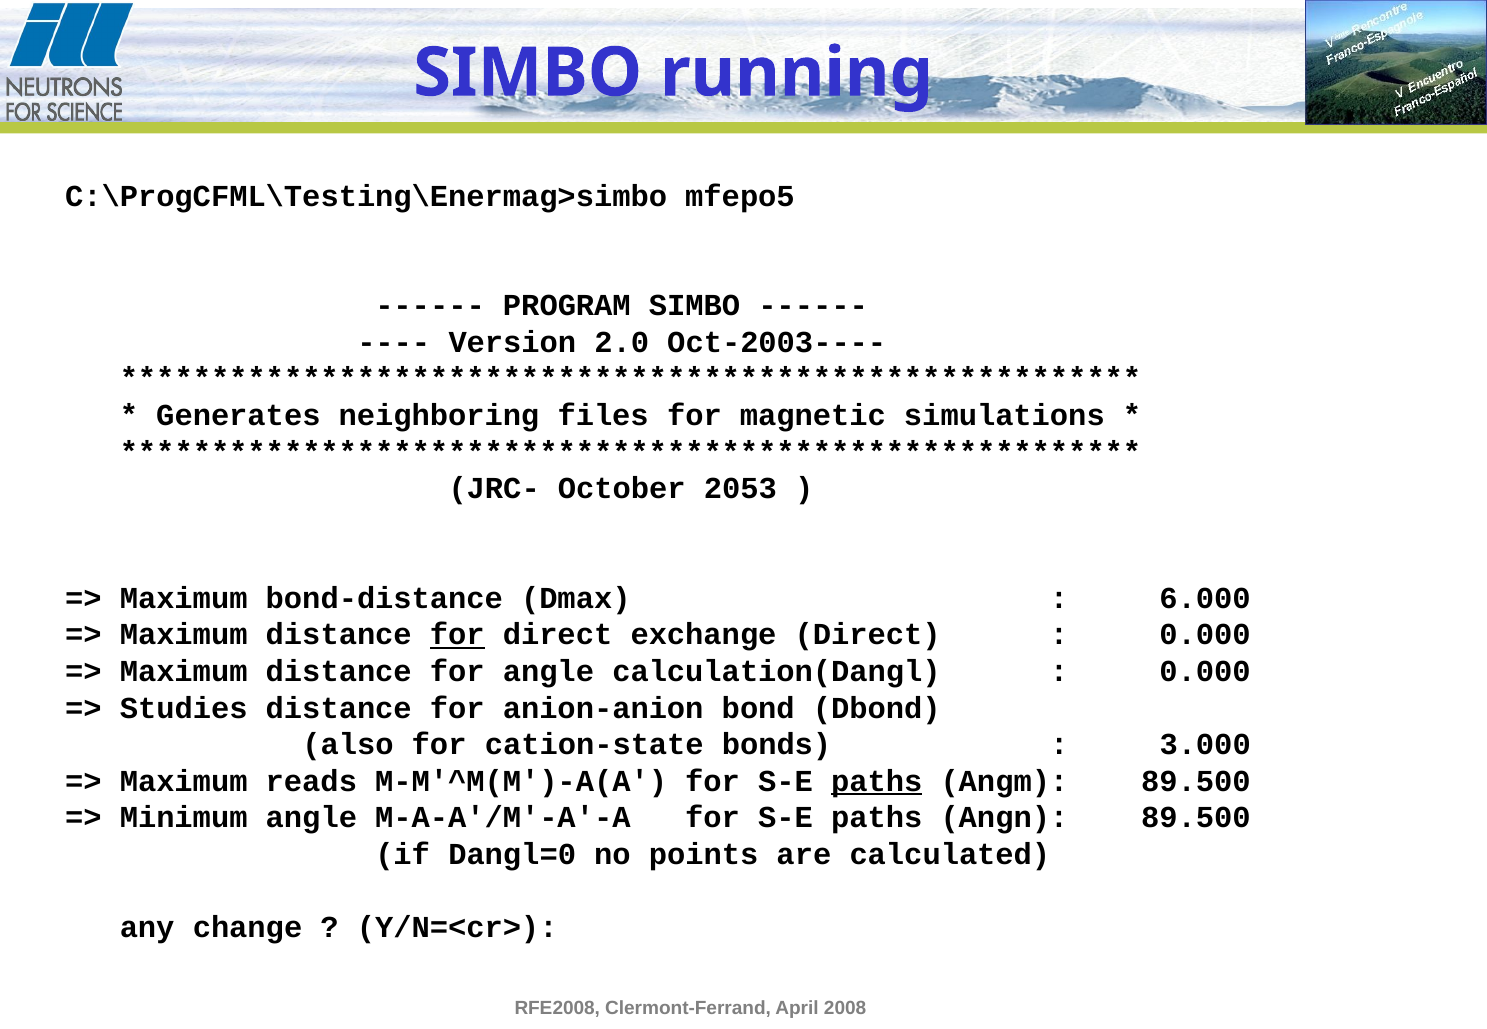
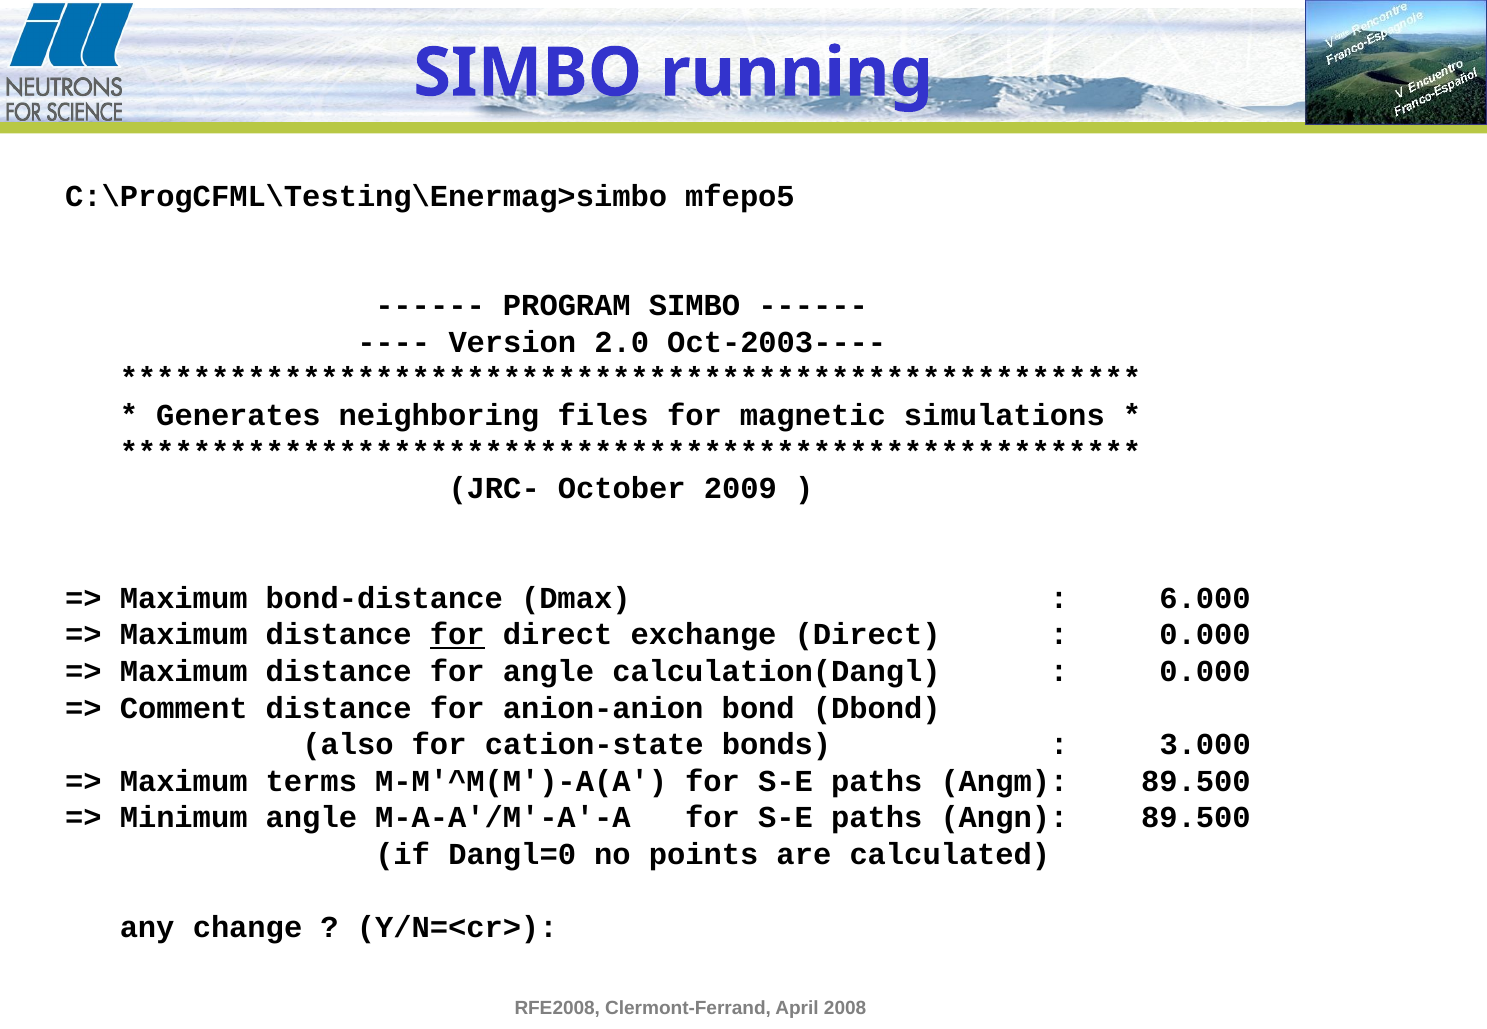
2053: 2053 -> 2009
Studies: Studies -> Comment
reads: reads -> terms
paths at (877, 781) underline: present -> none
